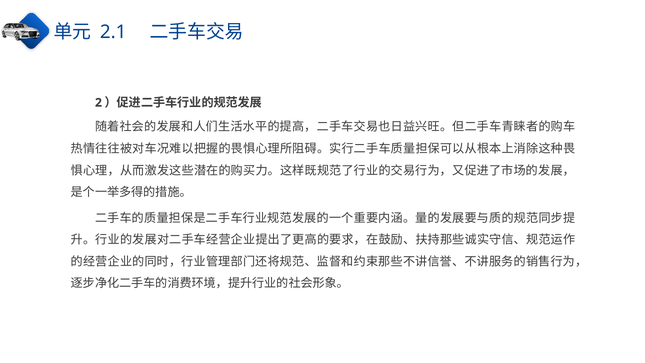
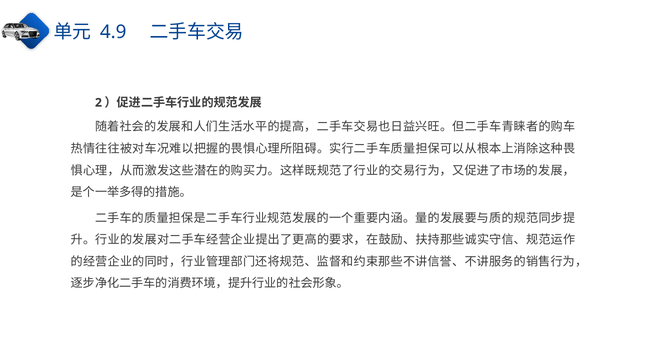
2.1: 2.1 -> 4.9
